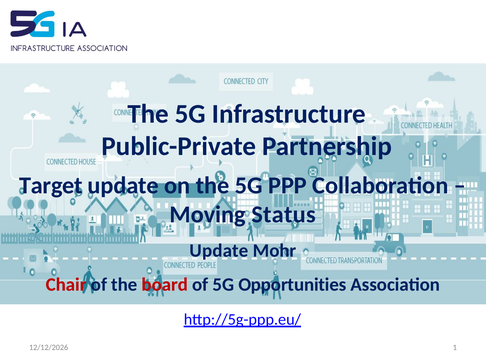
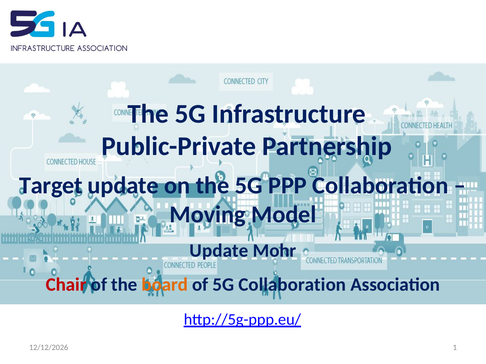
Status: Status -> Model
board colour: red -> orange
5G Opportunities: Opportunities -> Collaboration
